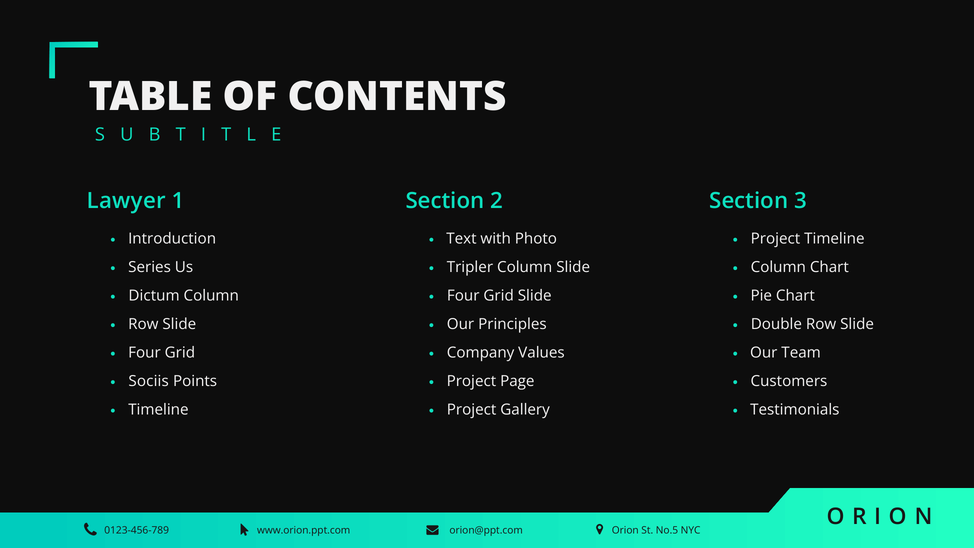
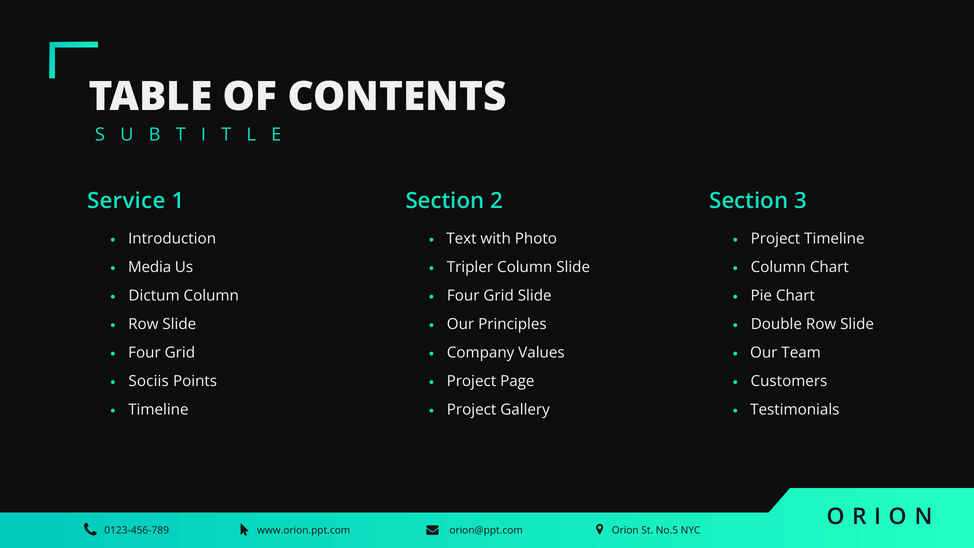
Lawyer: Lawyer -> Service
Series: Series -> Media
